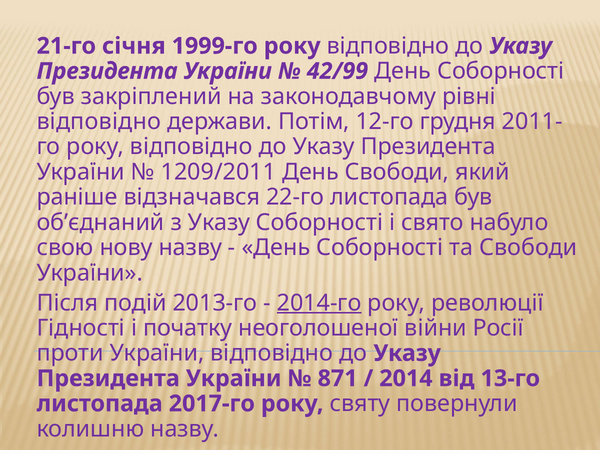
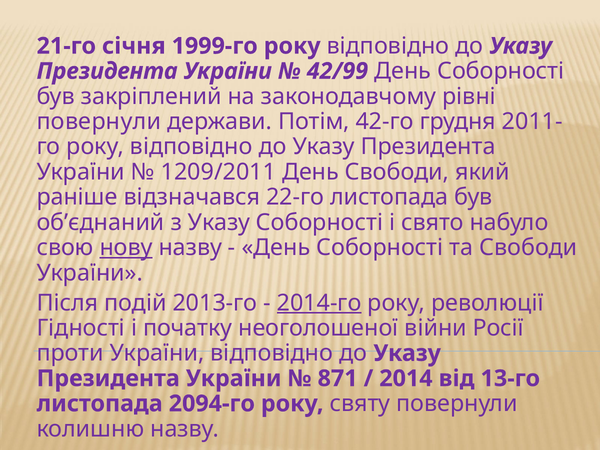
відповідно at (99, 122): відповідно -> повернули
12-го: 12-го -> 42-го
нову underline: none -> present
2017-го: 2017-го -> 2094-го
